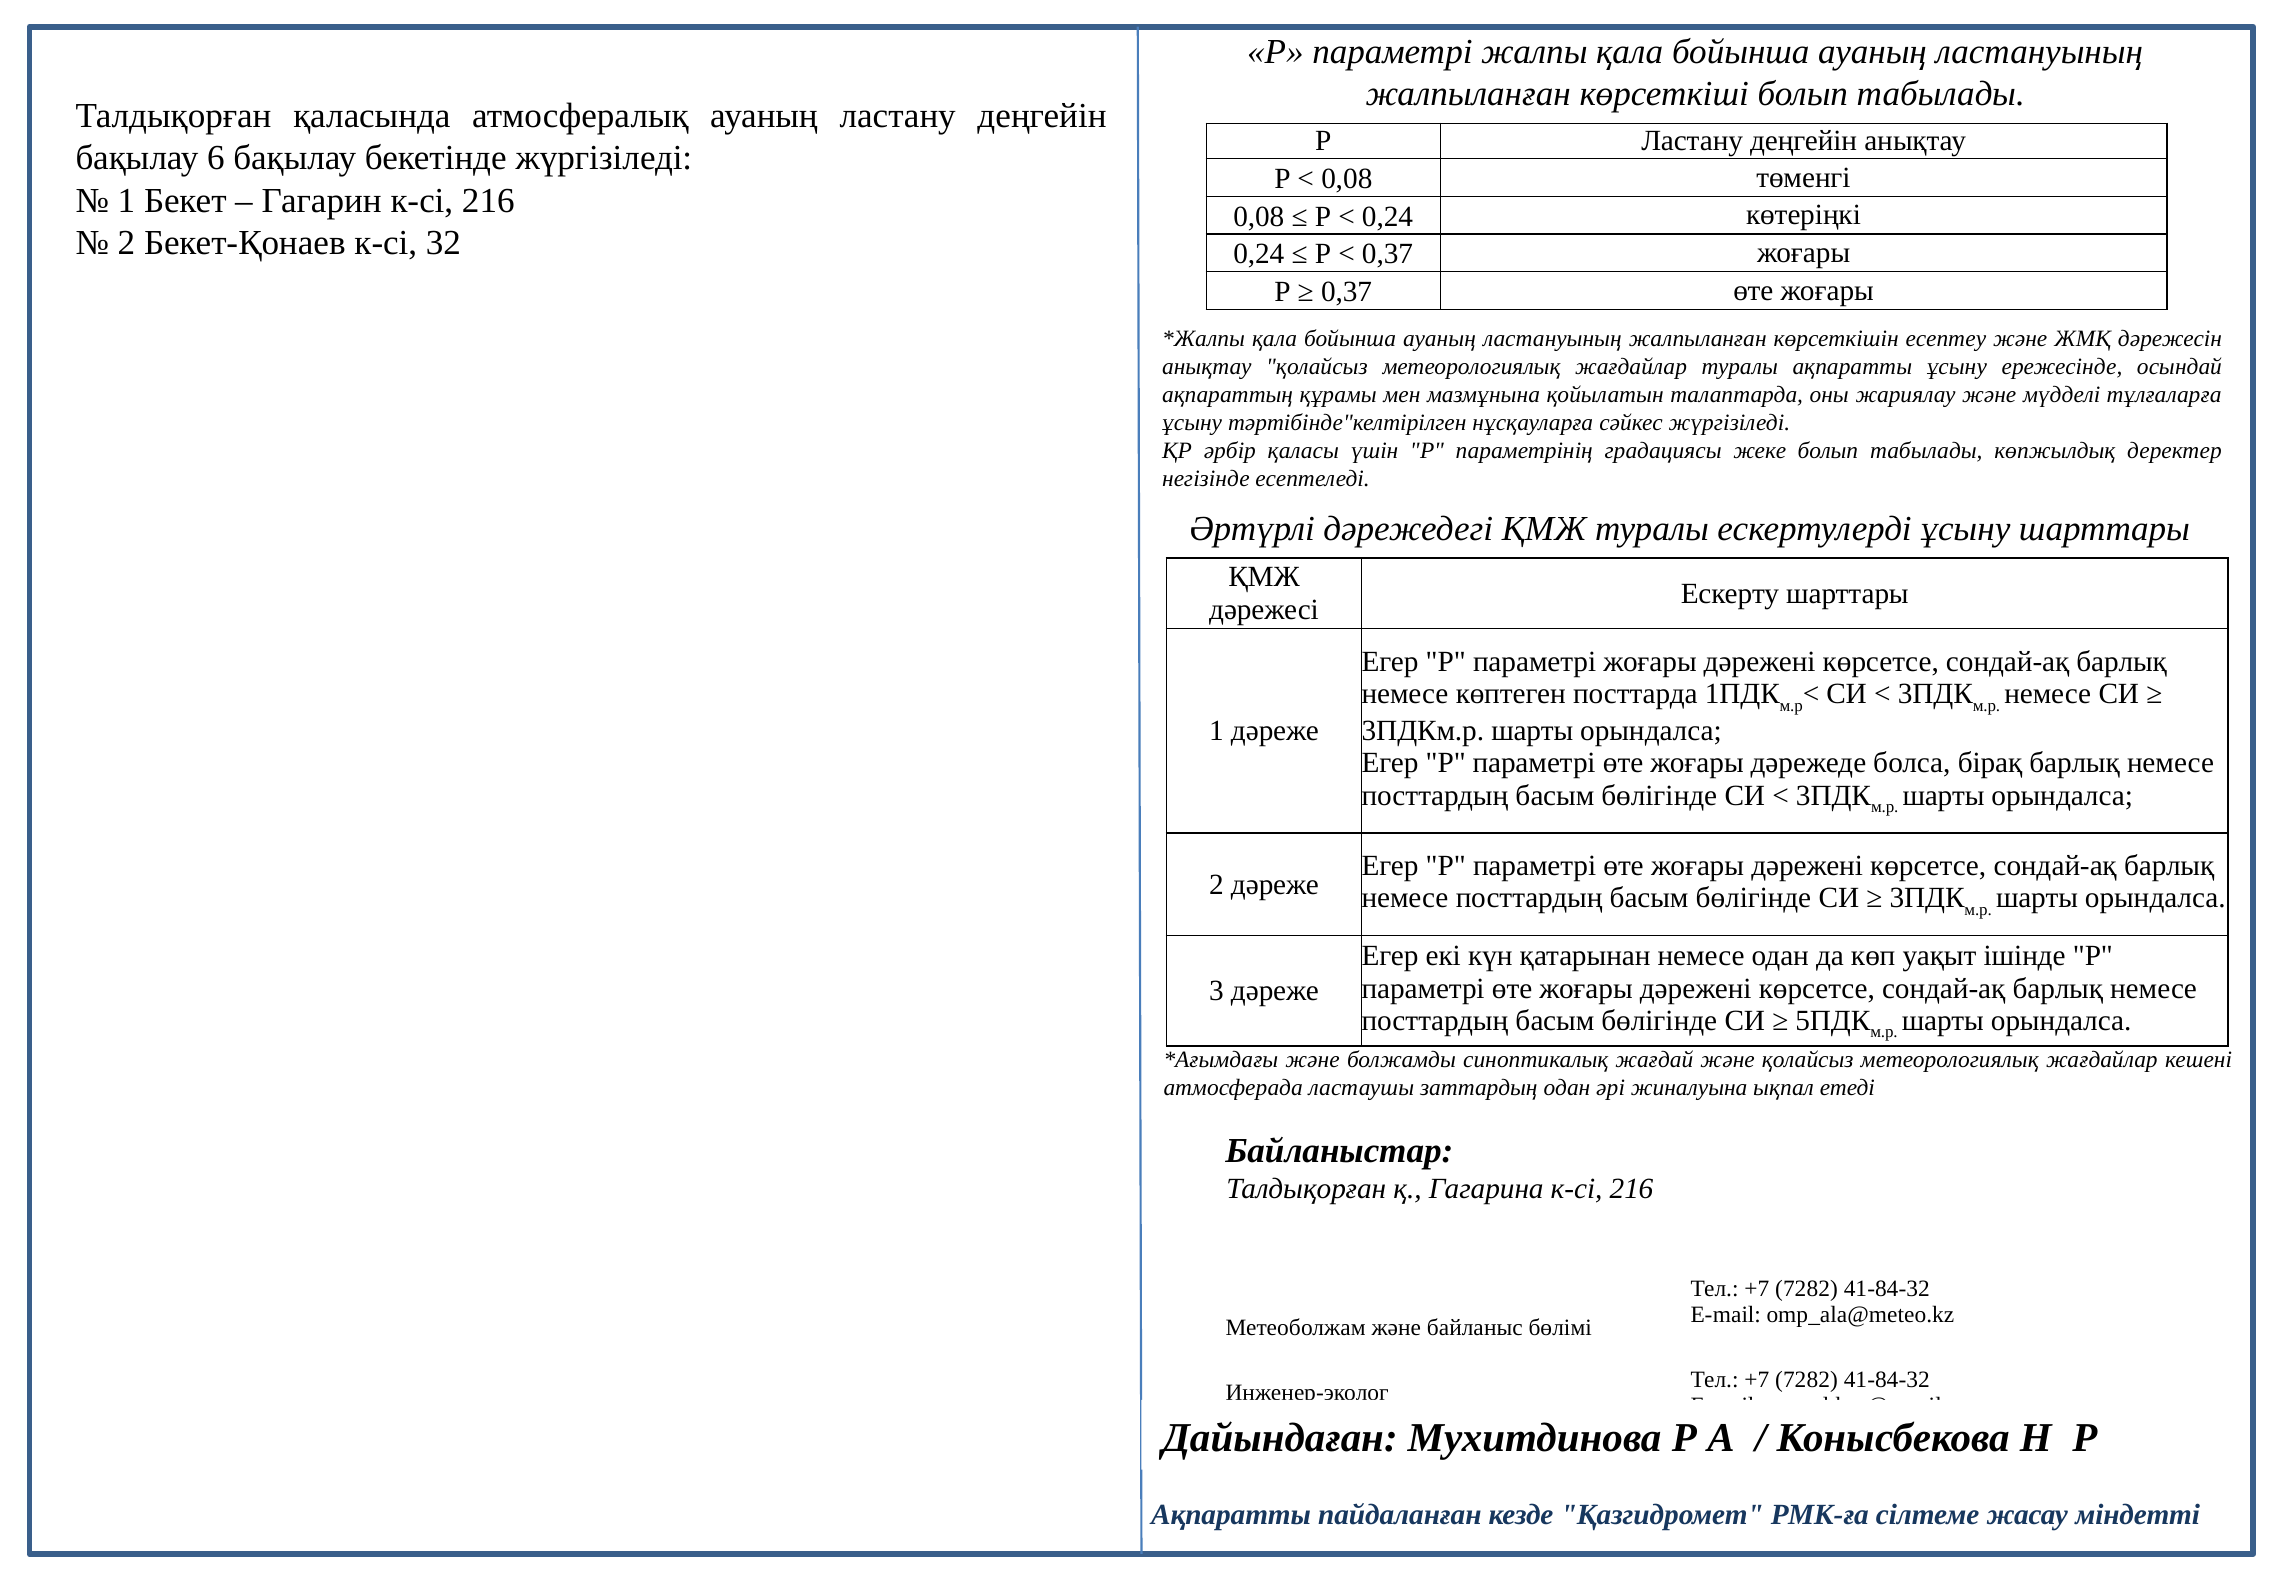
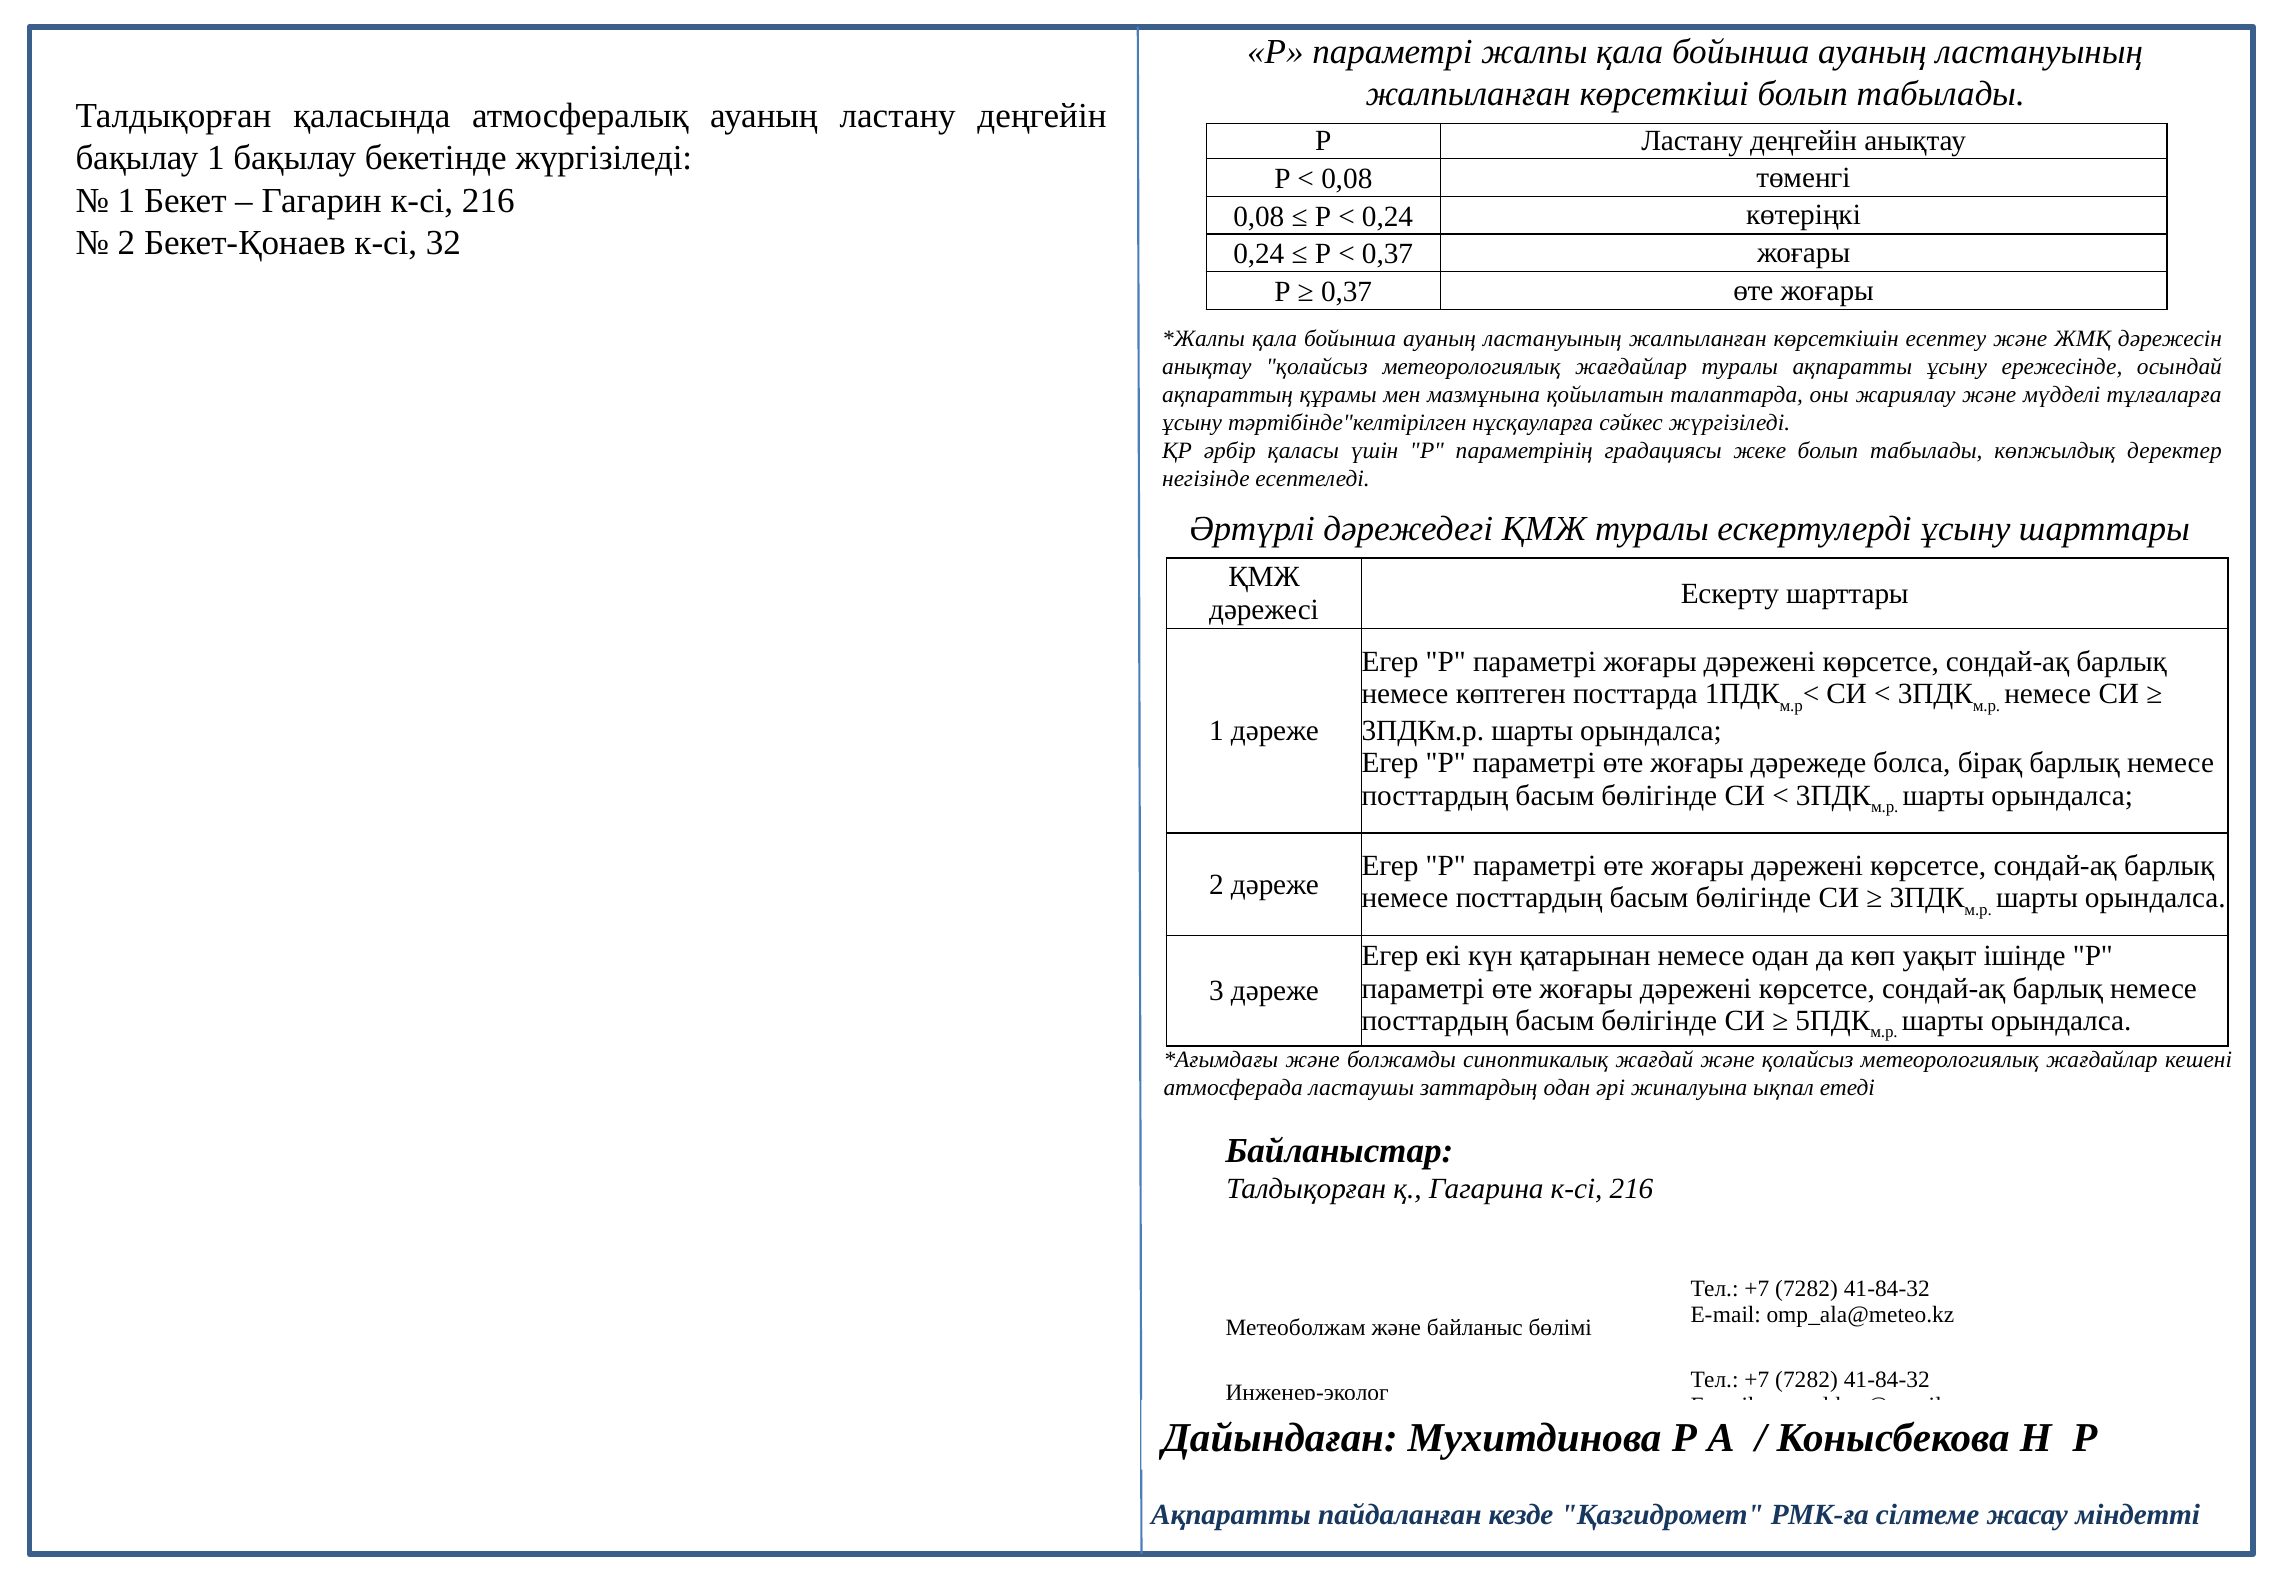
бақылау 6: 6 -> 1
